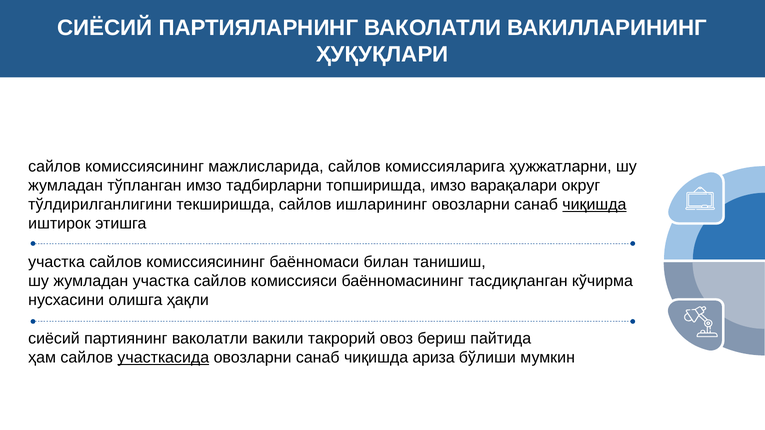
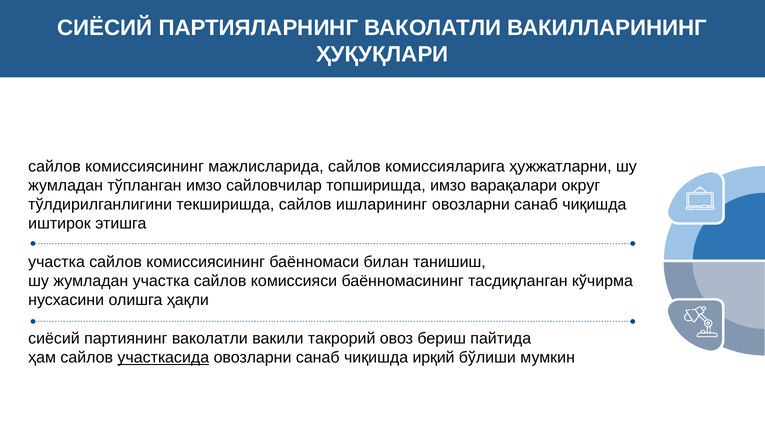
тадбирларни: тадбирларни -> сайловчилар
чиқишда at (594, 205) underline: present -> none
ариза: ариза -> ирқий
